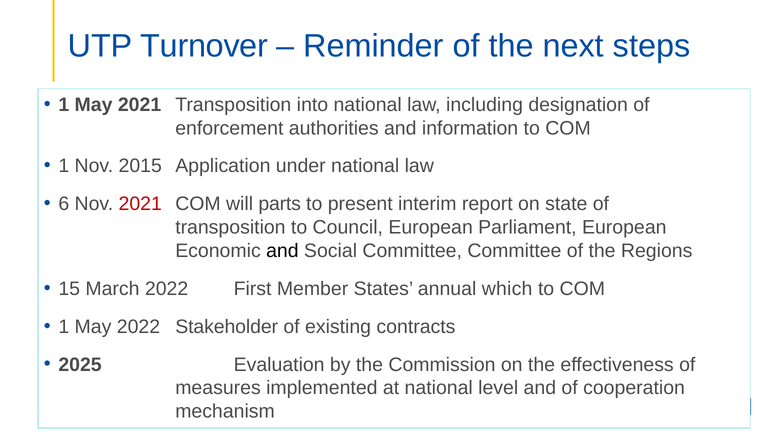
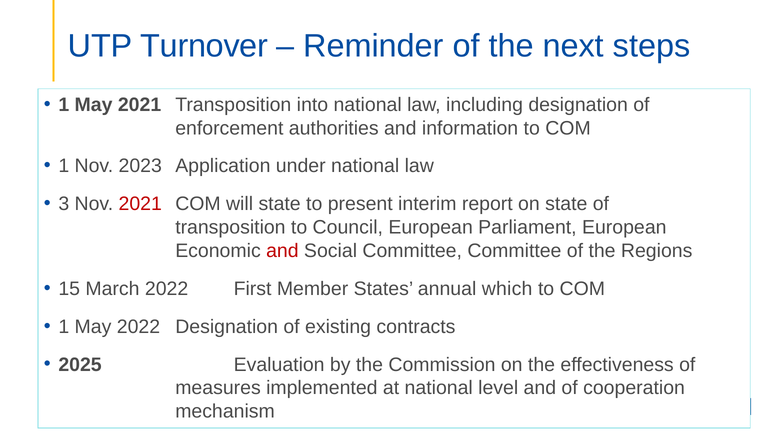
2015: 2015 -> 2023
6: 6 -> 3
will parts: parts -> state
and at (282, 251) colour: black -> red
2022 Stakeholder: Stakeholder -> Designation
